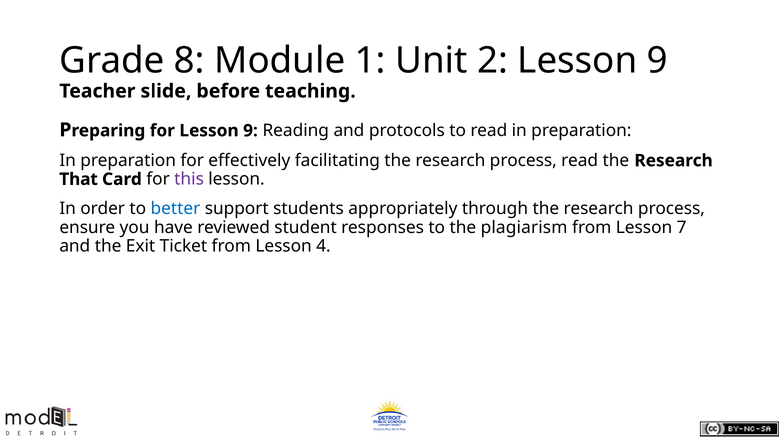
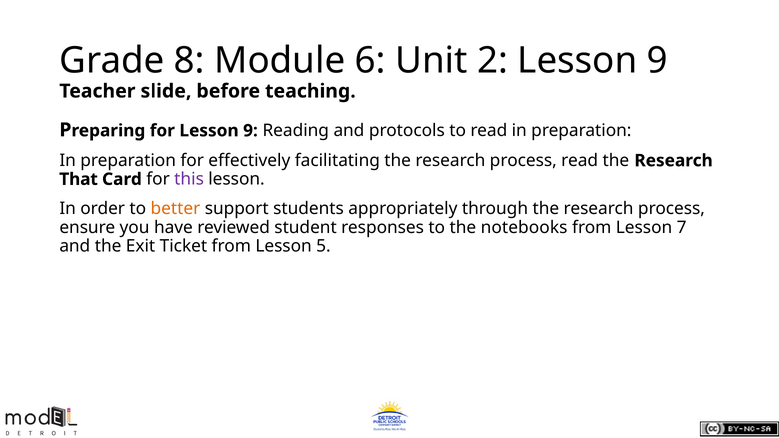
1: 1 -> 6
better colour: blue -> orange
plagiarism: plagiarism -> notebooks
4: 4 -> 5
